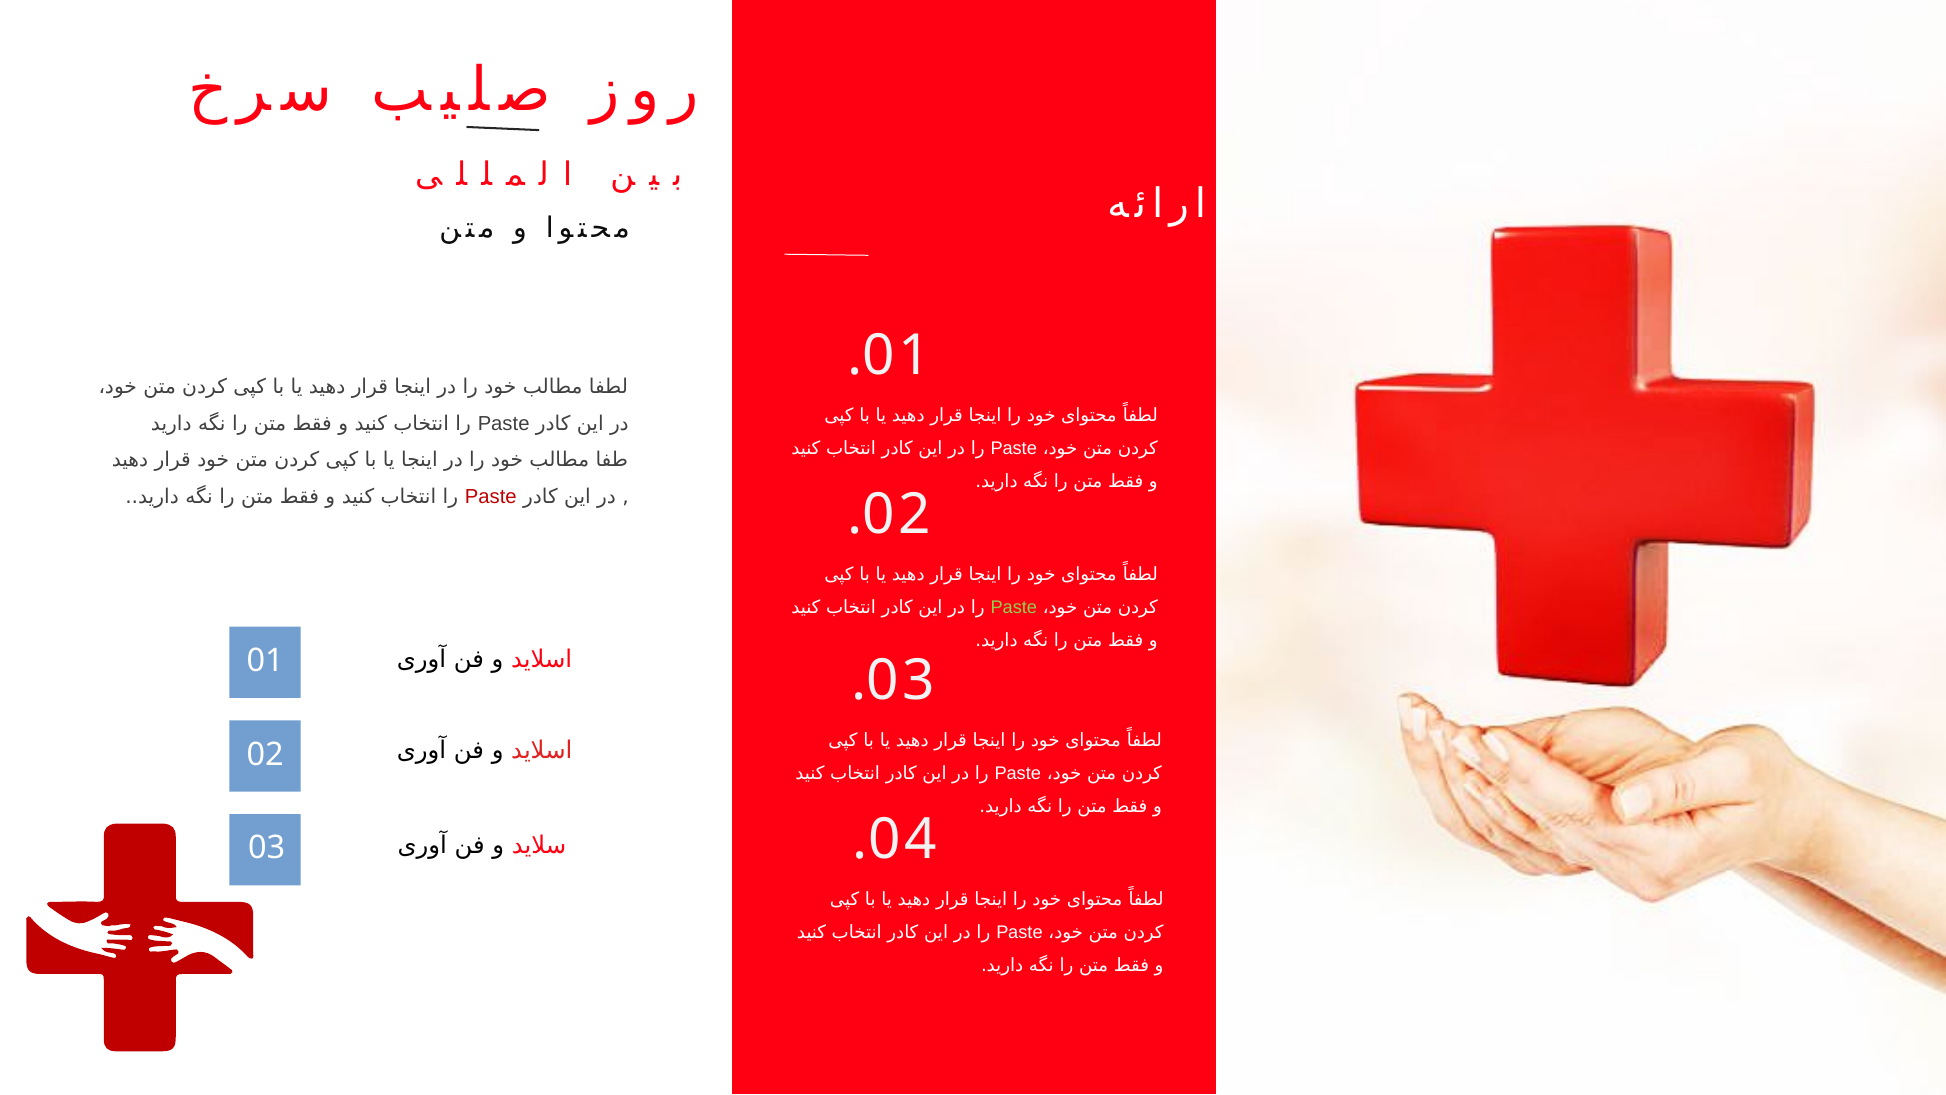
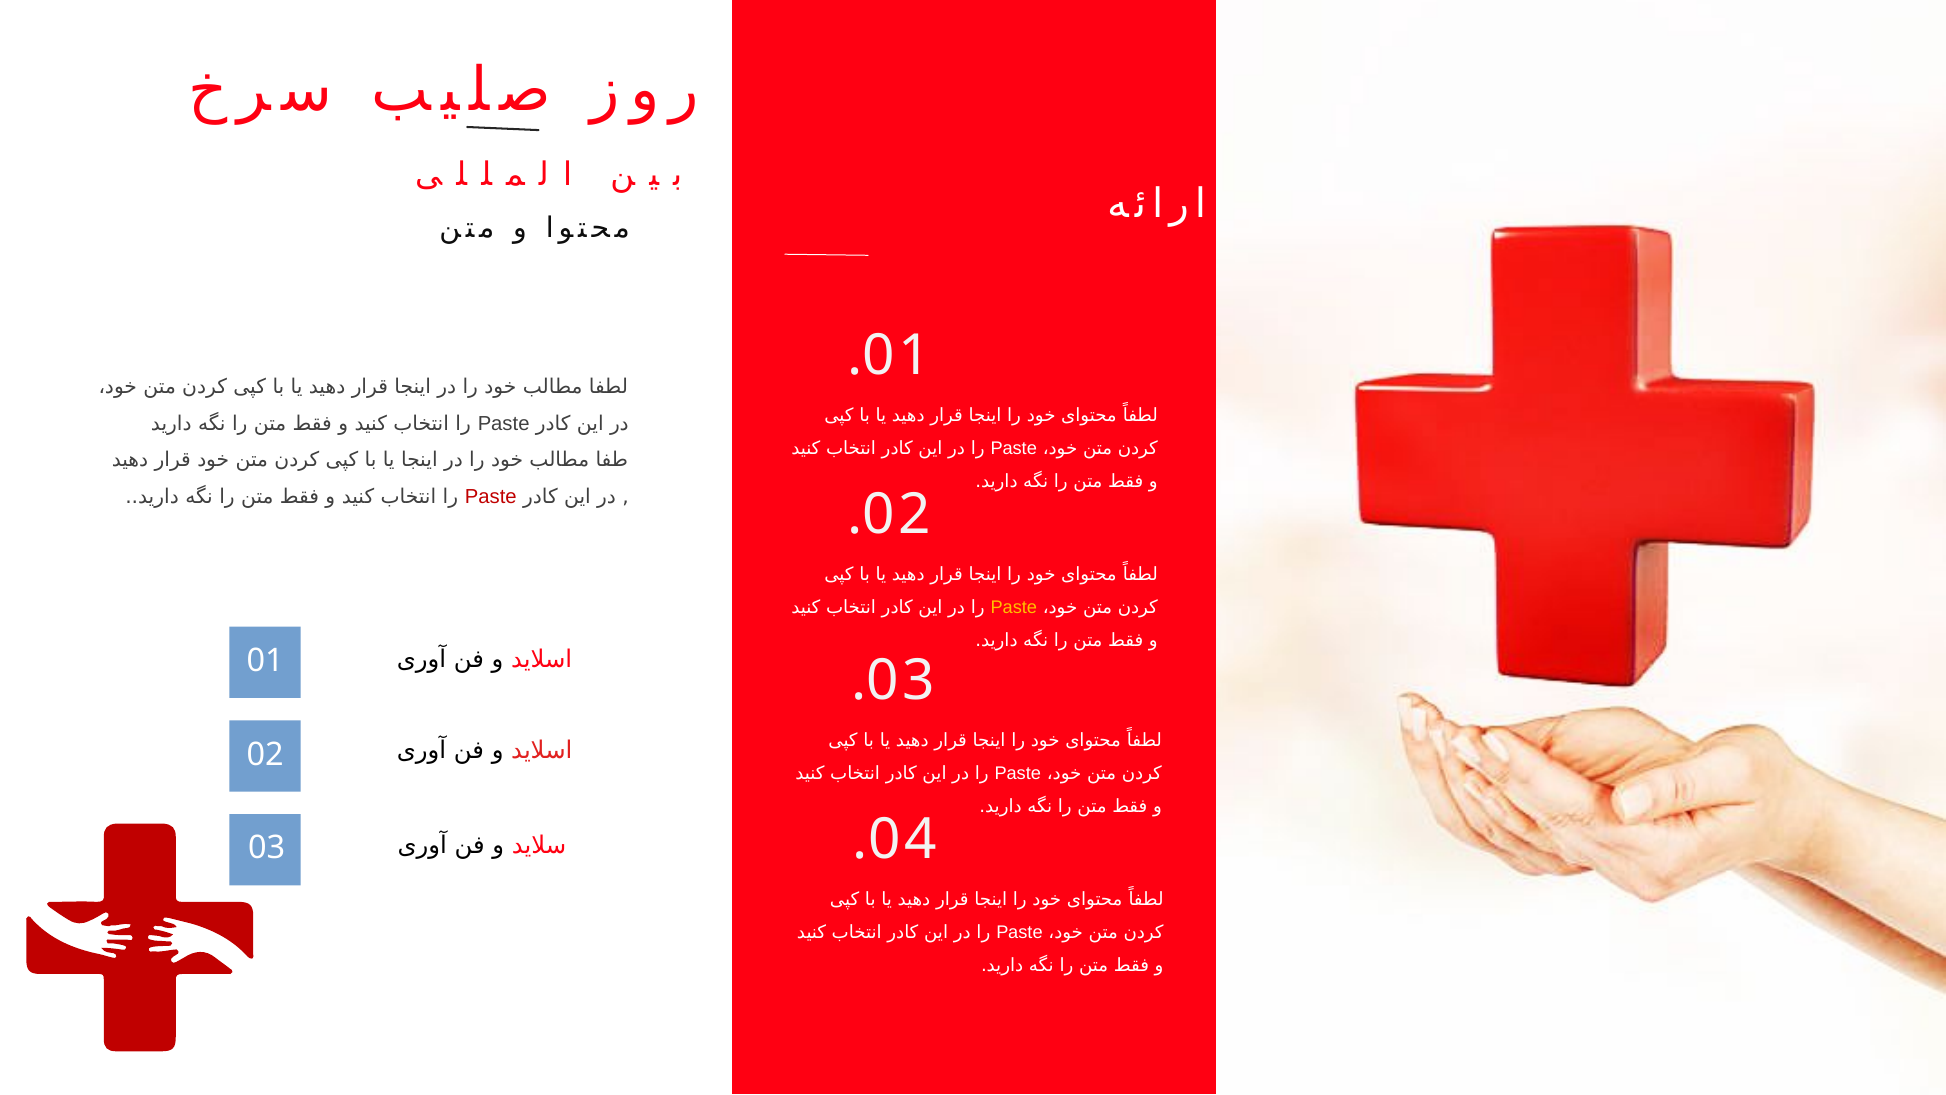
Paste at (1014, 607) colour: light green -> yellow
